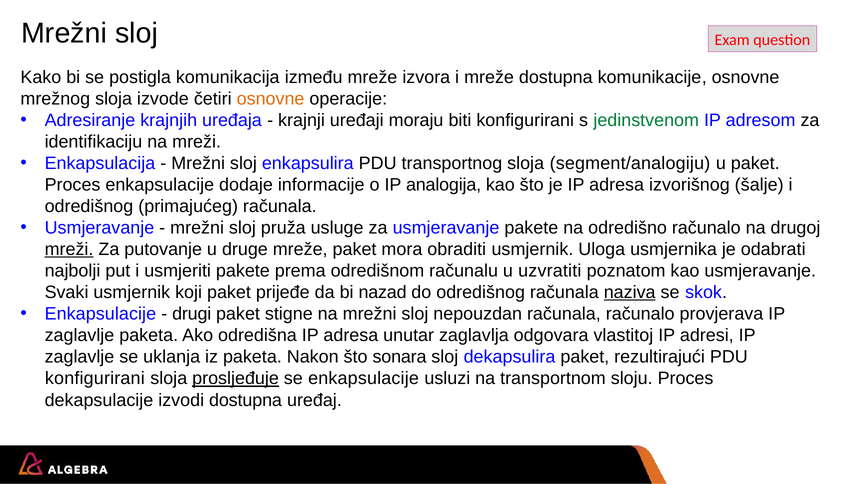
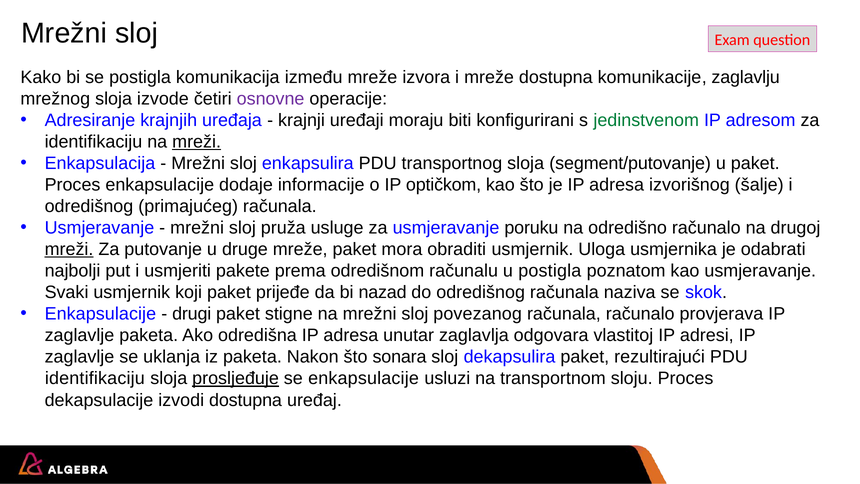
komunikacije osnovne: osnovne -> zaglavlju
osnovne at (271, 99) colour: orange -> purple
mreži at (197, 142) underline: none -> present
segment/analogiju: segment/analogiju -> segment/putovanje
analogija: analogija -> optičkom
usmjeravanje pakete: pakete -> poruku
u uzvratiti: uzvratiti -> postigla
naziva underline: present -> none
nepouzdan: nepouzdan -> povezanog
konfigurirani at (95, 378): konfigurirani -> identifikaciju
